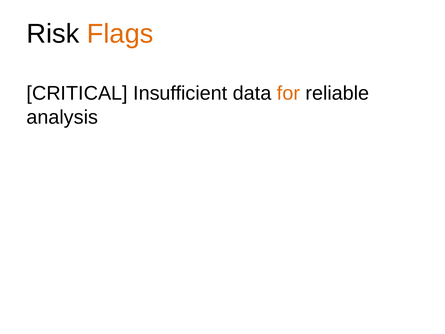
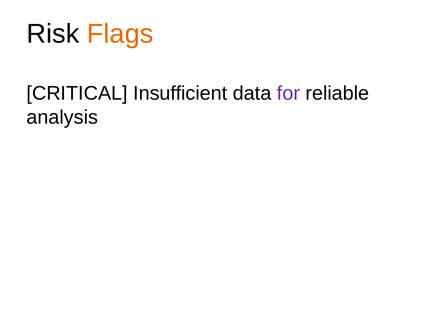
for colour: orange -> purple
